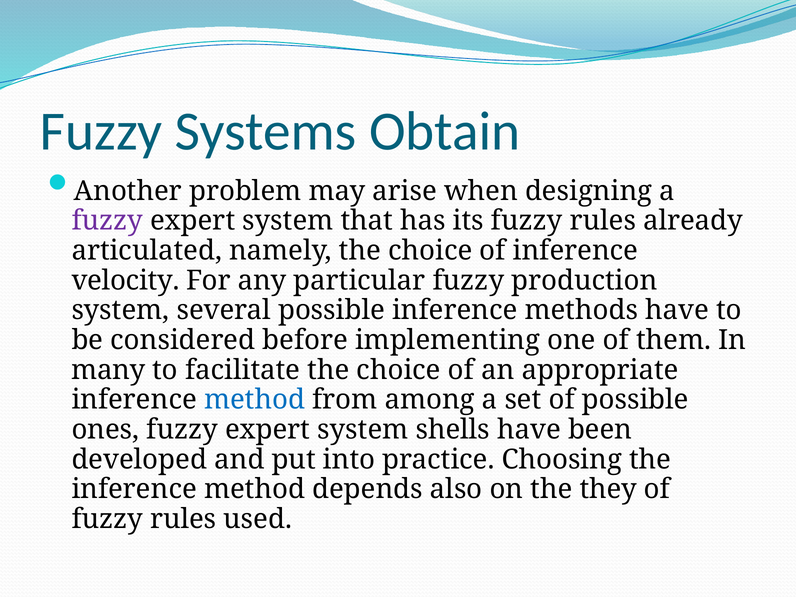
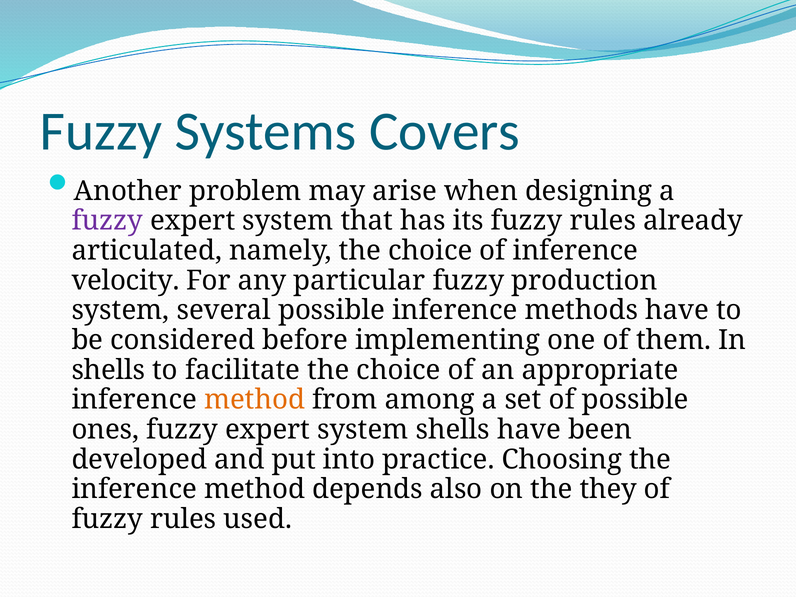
Obtain: Obtain -> Covers
many at (108, 370): many -> shells
method at (255, 400) colour: blue -> orange
